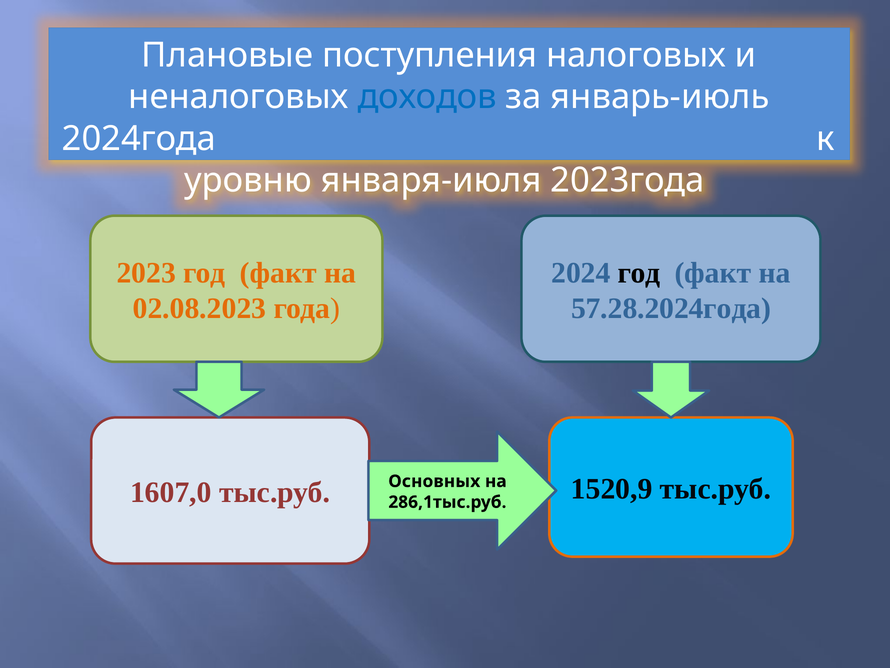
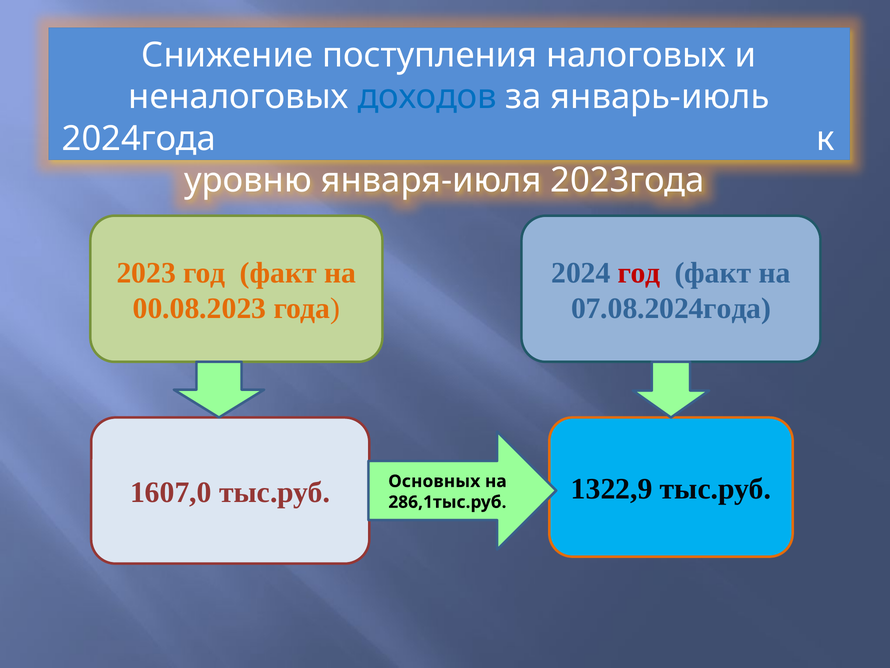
Плановые: Плановые -> Снижение
год at (639, 273) colour: black -> red
02.08.2023: 02.08.2023 -> 00.08.2023
57.28.2024года: 57.28.2024года -> 07.08.2024года
1520,9: 1520,9 -> 1322,9
